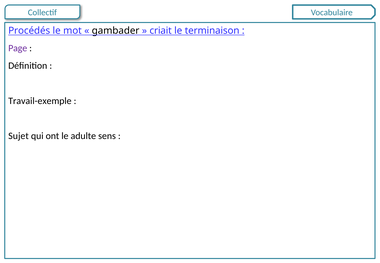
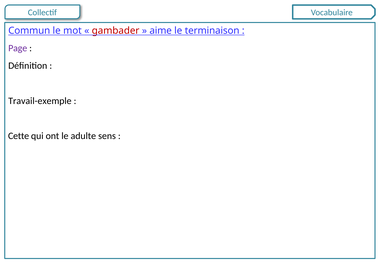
Procédés: Procédés -> Commun
gambader colour: black -> red
criait: criait -> aime
Sujet: Sujet -> Cette
